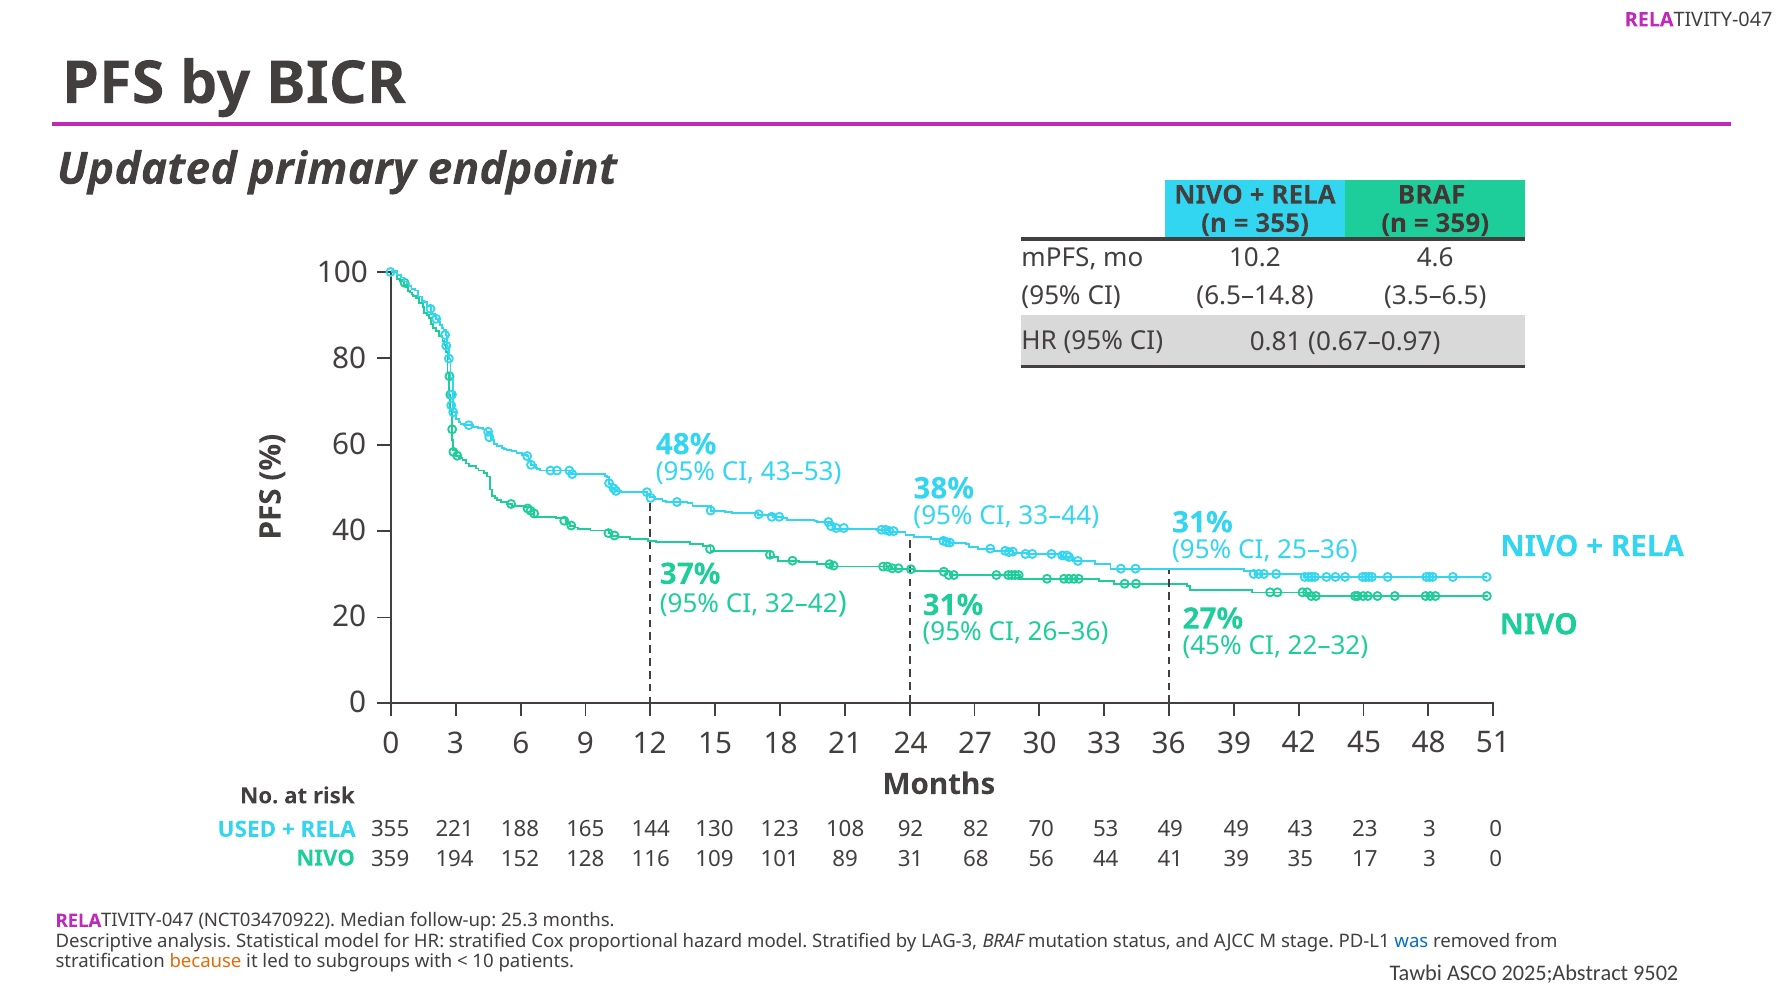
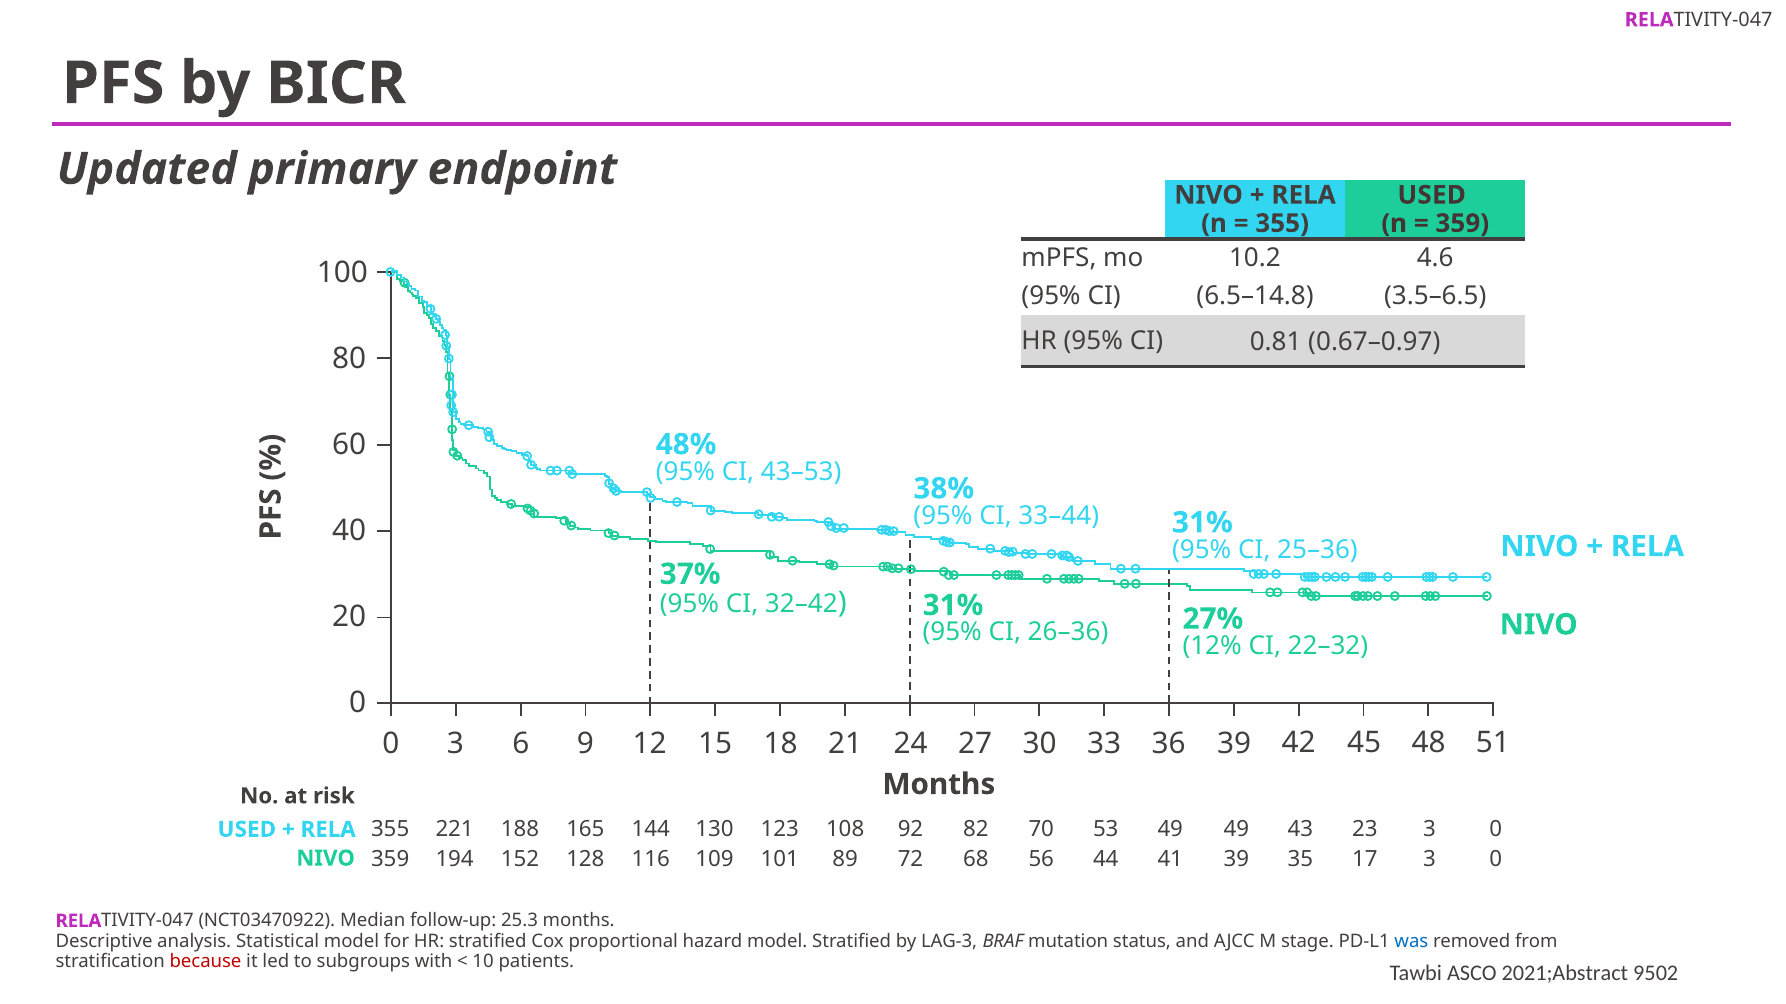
BRAF at (1432, 195): BRAF -> USED
45%: 45% -> 12%
31: 31 -> 72
because colour: orange -> red
2025;Abstract: 2025;Abstract -> 2021;Abstract
